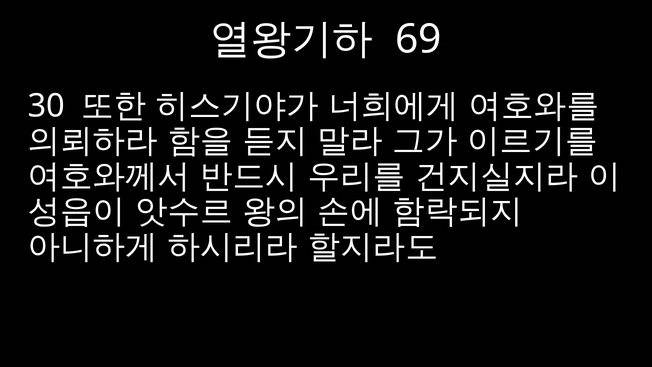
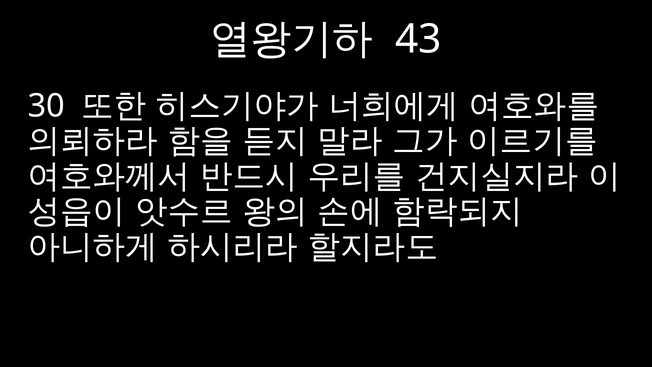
69: 69 -> 43
